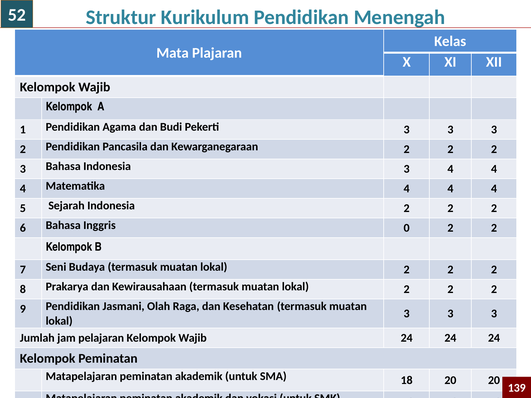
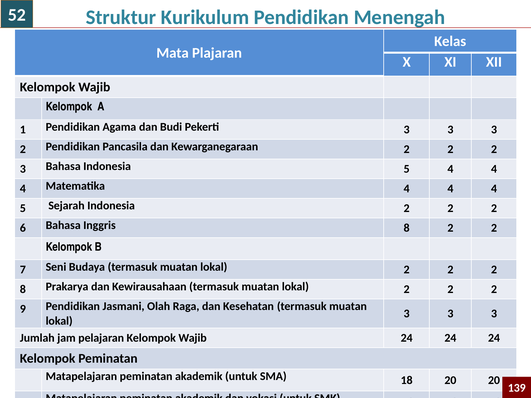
Indonesia 3: 3 -> 5
Inggris 0: 0 -> 8
